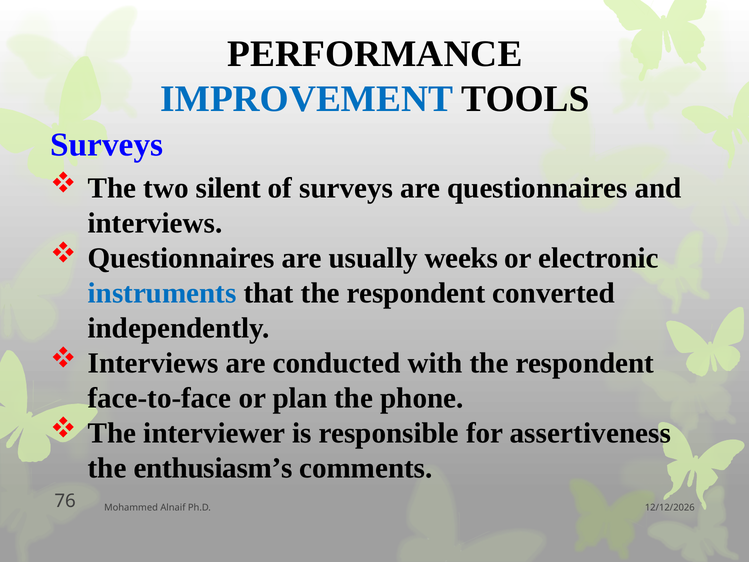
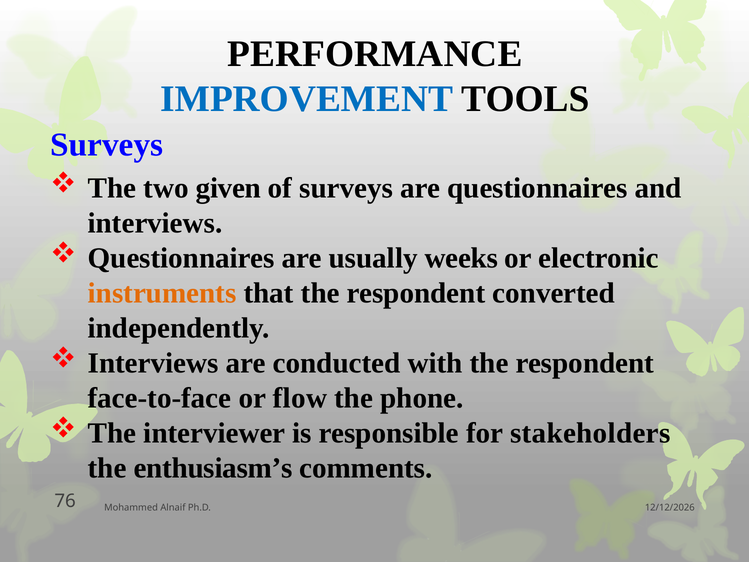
silent: silent -> given
instruments colour: blue -> orange
plan: plan -> flow
assertiveness: assertiveness -> stakeholders
